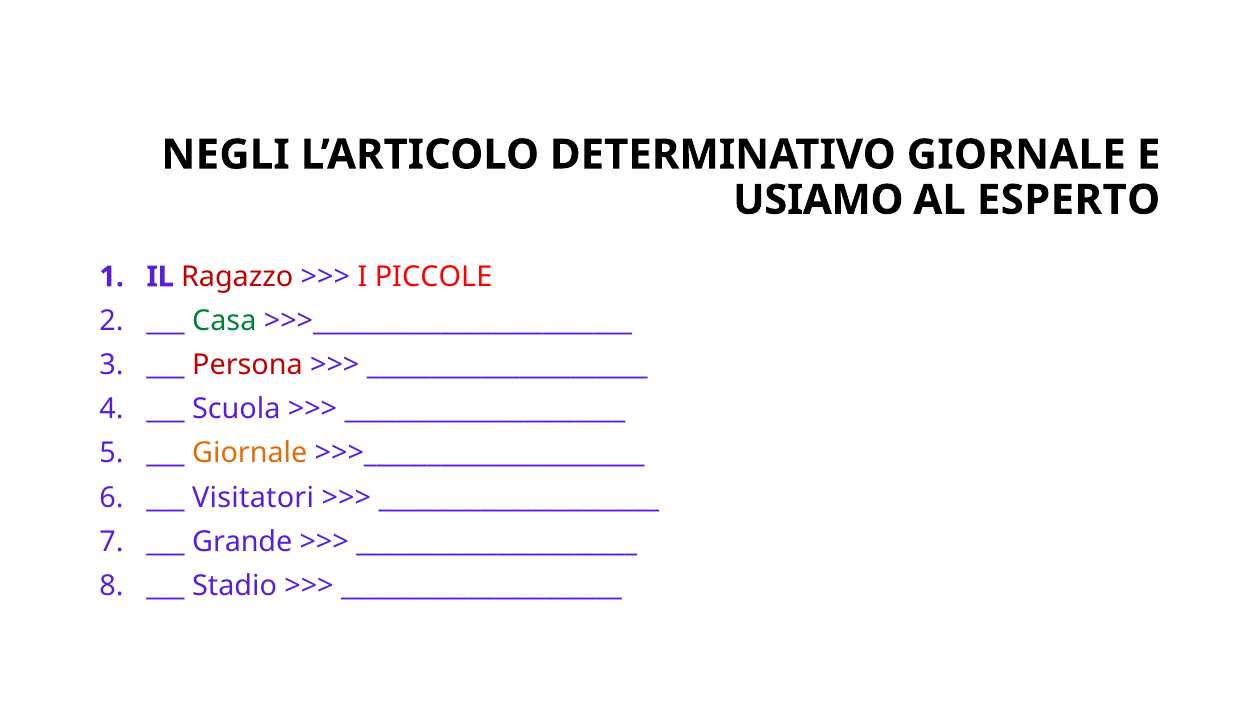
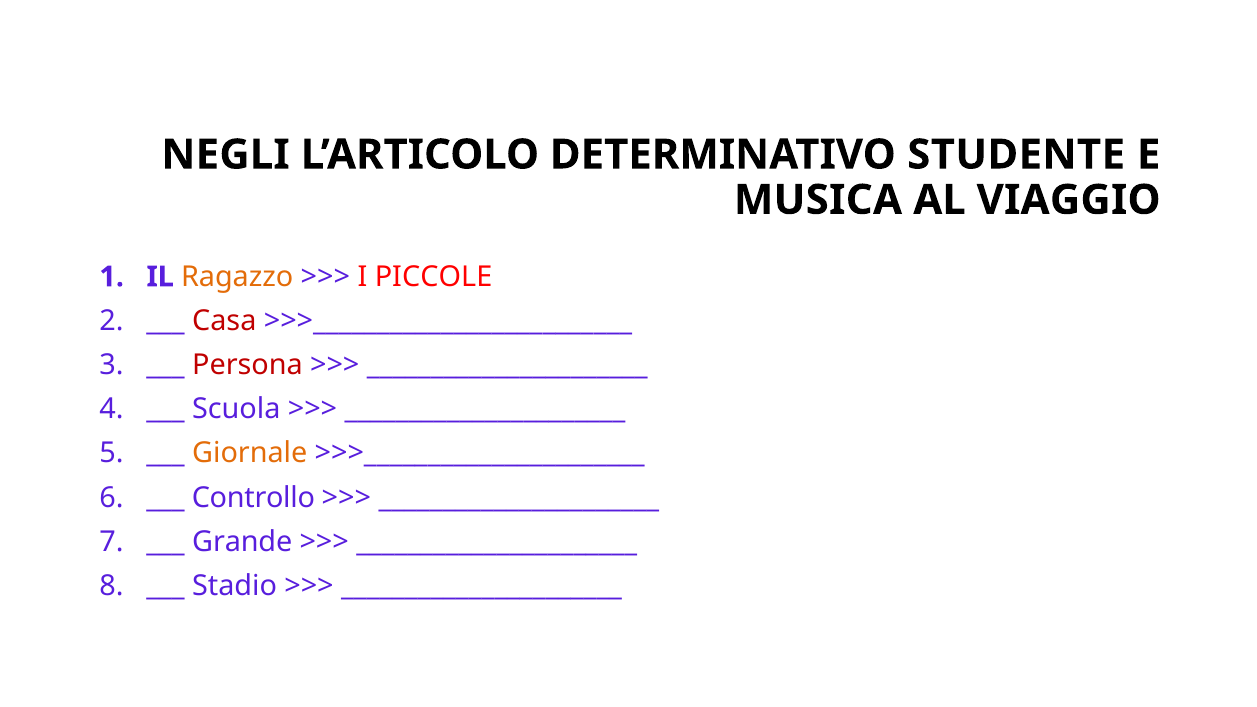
DETERMINATIVO GIORNALE: GIORNALE -> STUDENTE
USIAMO: USIAMO -> MUSICA
ESPERTO: ESPERTO -> VIAGGIO
Ragazzo colour: red -> orange
Casa colour: green -> red
Visitatori: Visitatori -> Controllo
